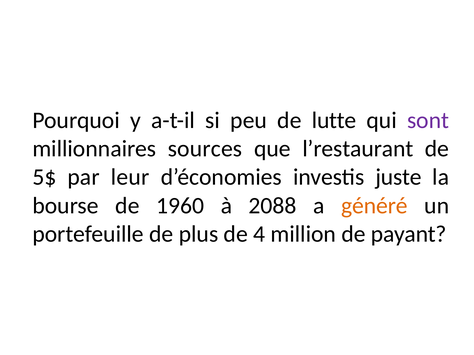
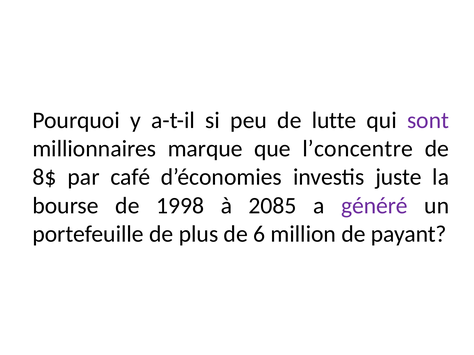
sources: sources -> marque
l’restaurant: l’restaurant -> l’concentre
5$: 5$ -> 8$
leur: leur -> café
1960: 1960 -> 1998
2088: 2088 -> 2085
généré colour: orange -> purple
4: 4 -> 6
